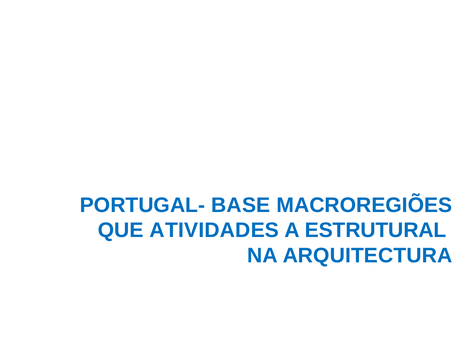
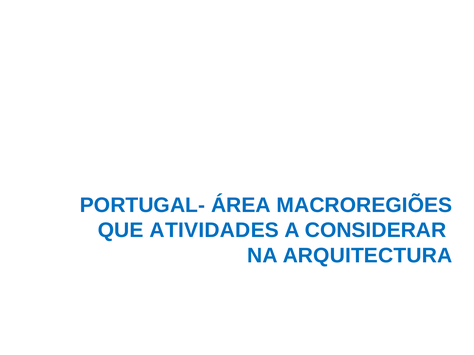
BASE: BASE -> ÁREA
ESTRUTURAL: ESTRUTURAL -> CONSIDERAR
